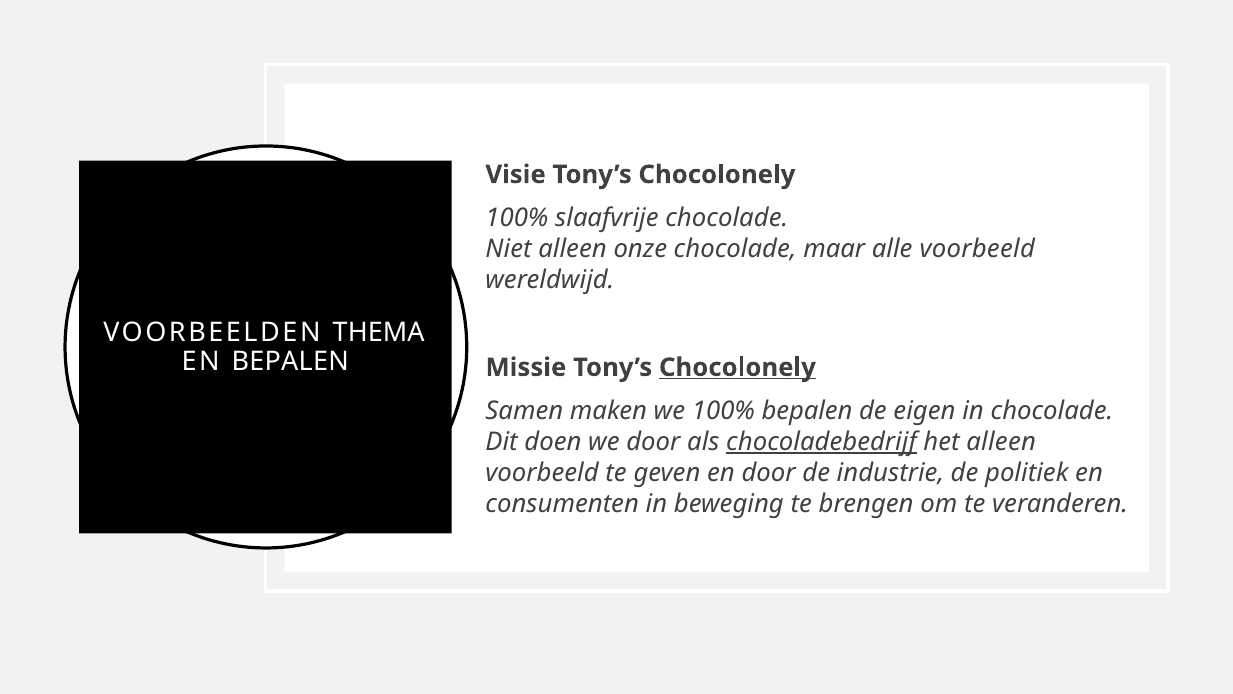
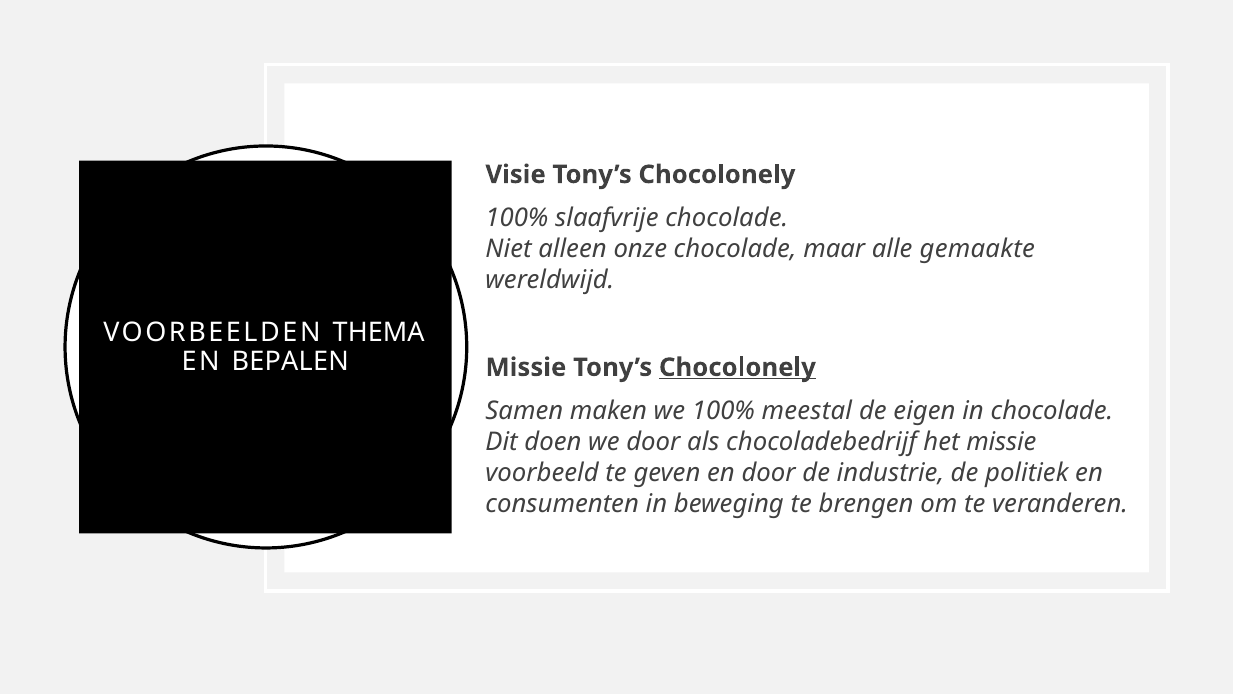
alle voorbeeld: voorbeeld -> gemaakte
100% bepalen: bepalen -> meestal
chocoladebedrijf underline: present -> none
het alleen: alleen -> missie
